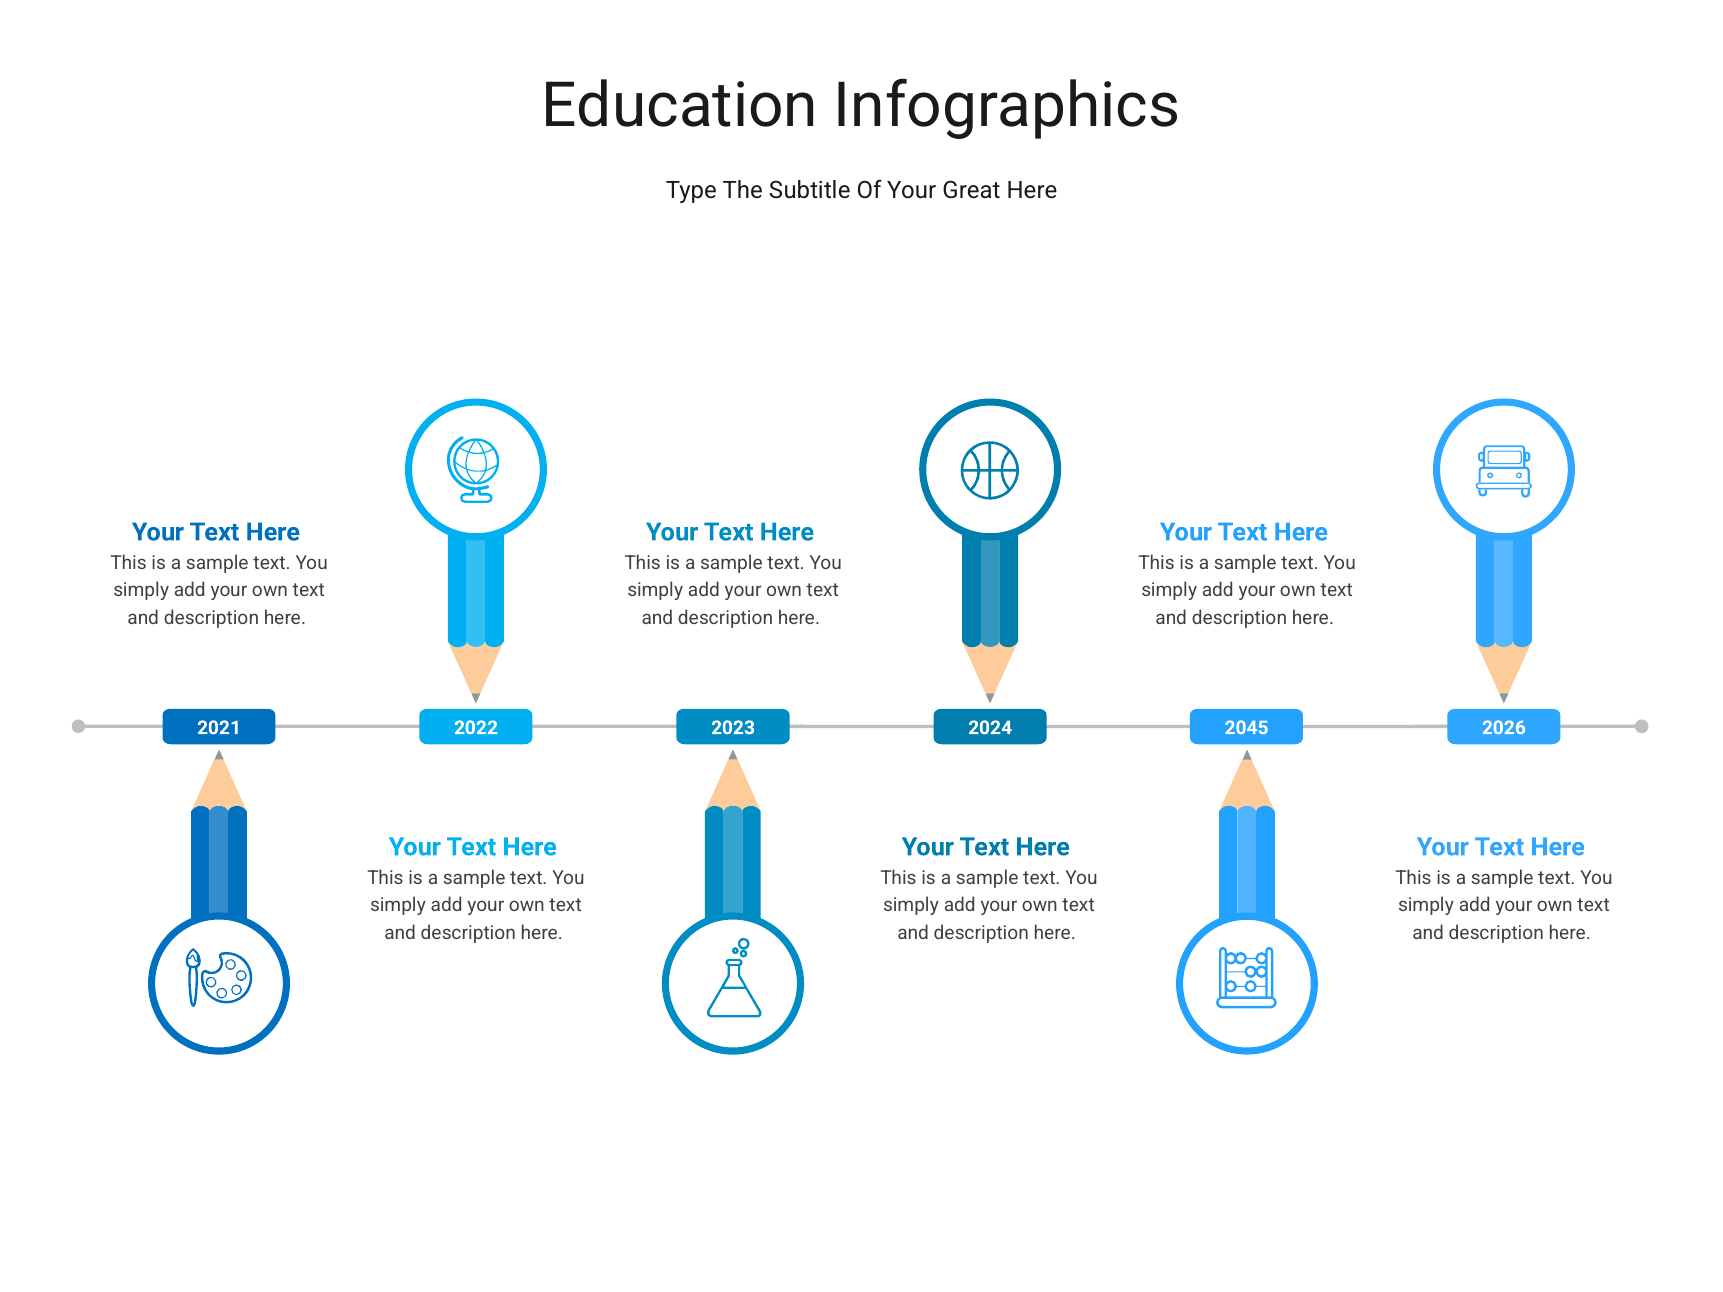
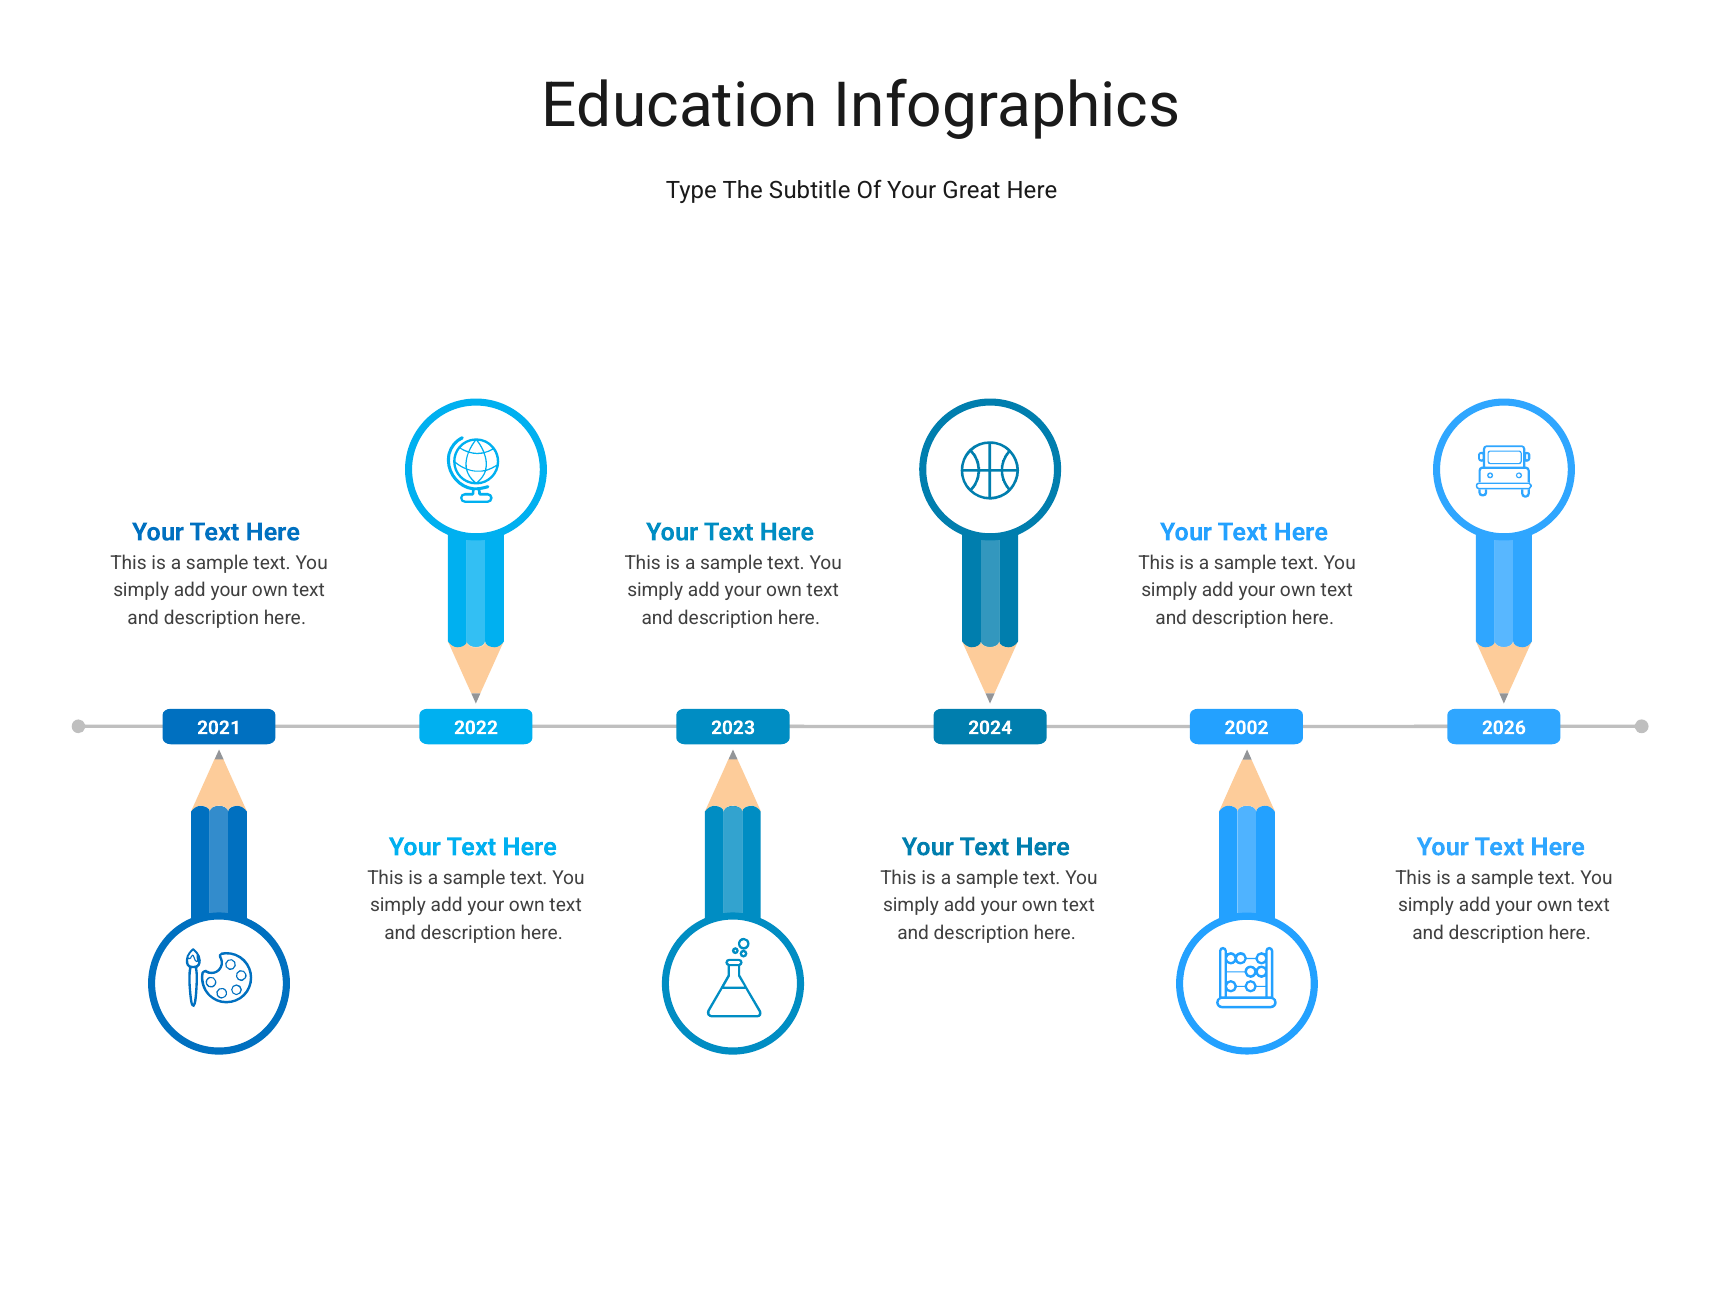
2045: 2045 -> 2002
